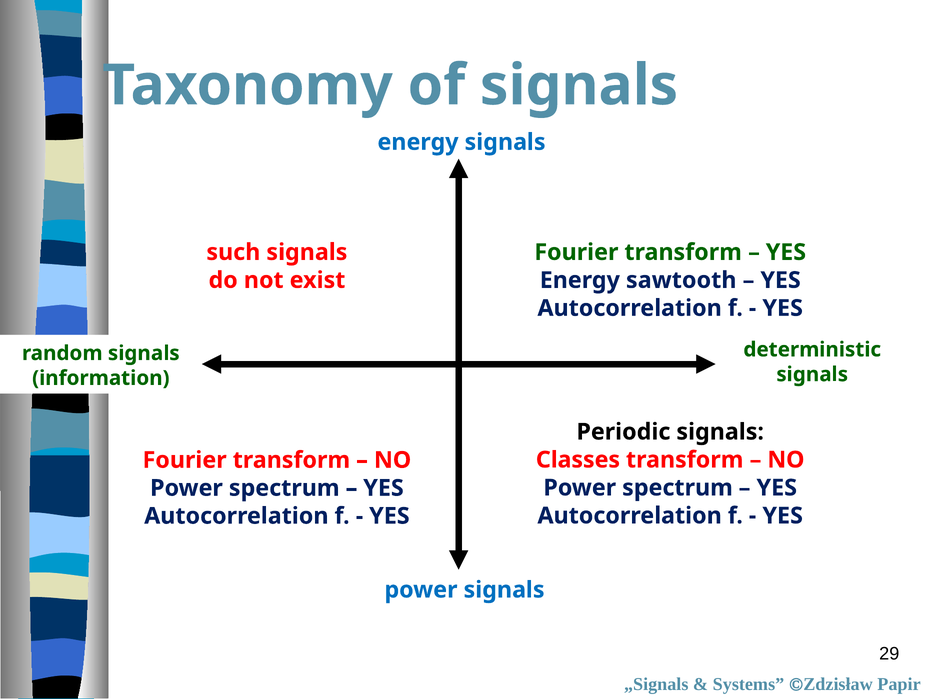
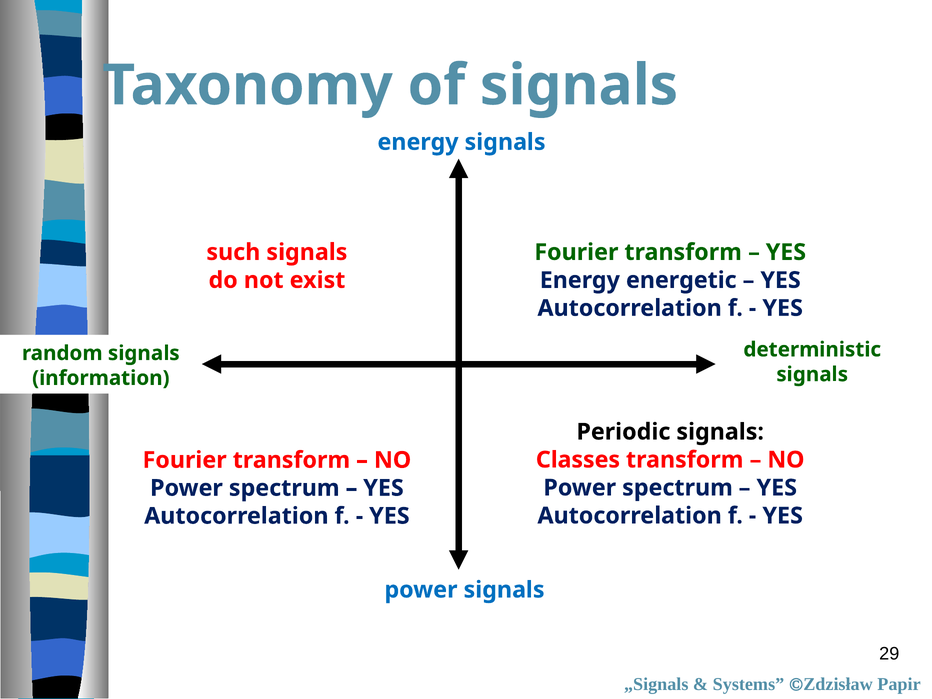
sawtooth: sawtooth -> energetic
